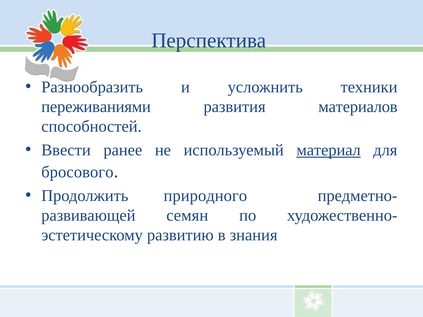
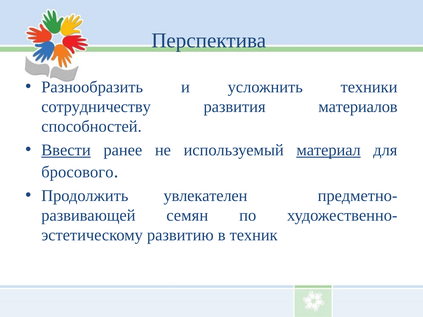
переживаниями: переживаниями -> сотрудничеству
Ввести underline: none -> present
природного: природного -> увлекателен
знания: знания -> техник
